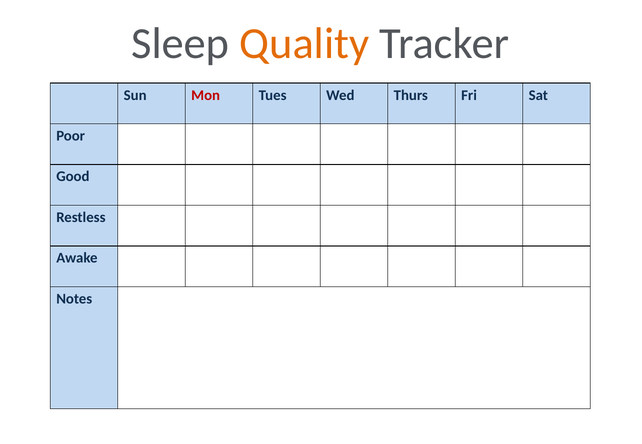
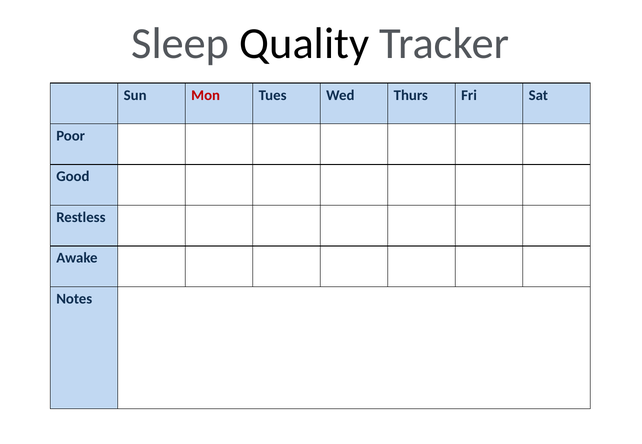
Quality colour: orange -> black
